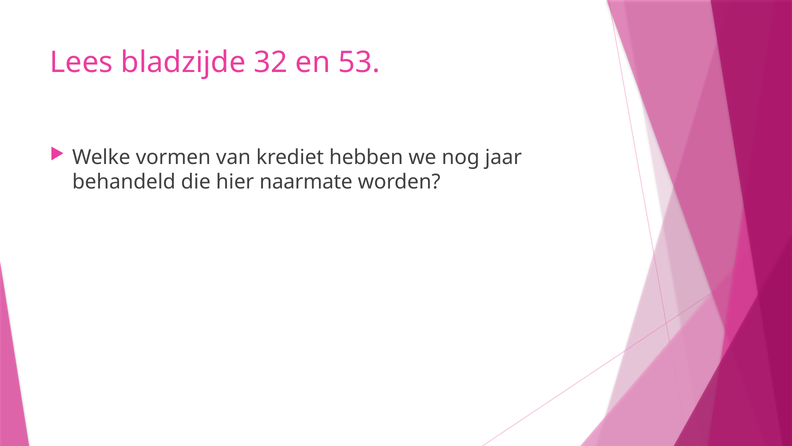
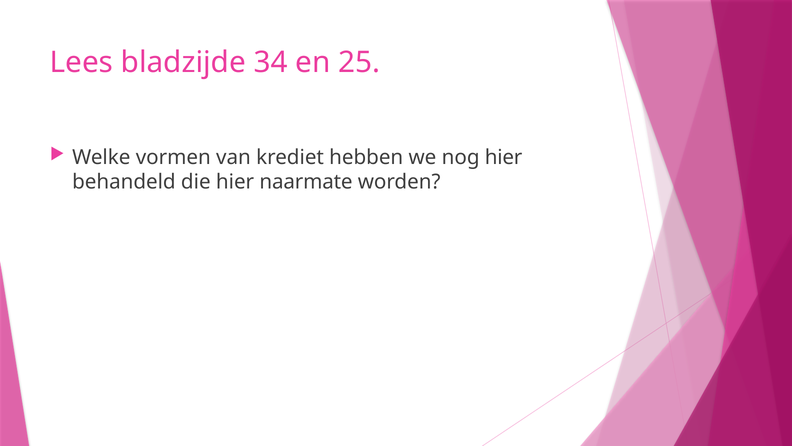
32: 32 -> 34
53: 53 -> 25
nog jaar: jaar -> hier
